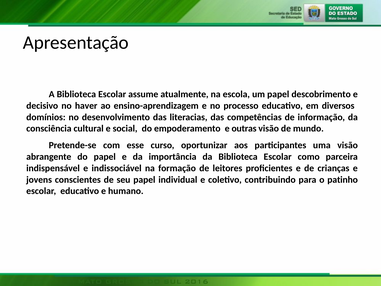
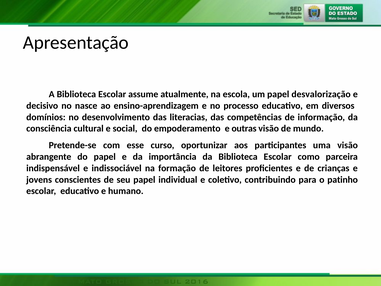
descobrimento: descobrimento -> desvalorização
haver: haver -> nasce
